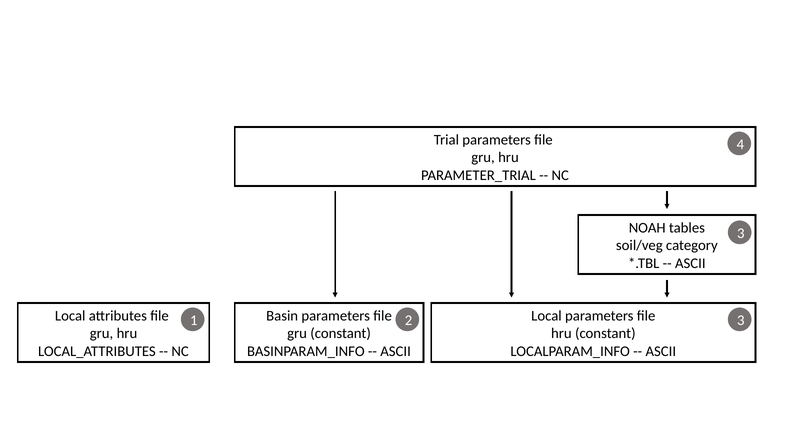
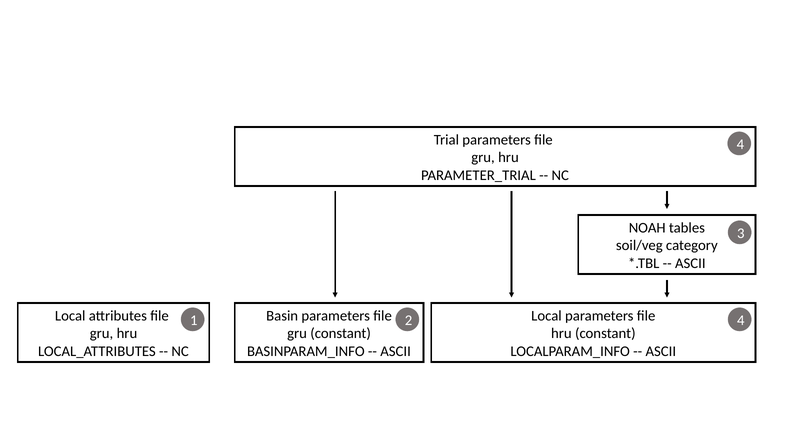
1 3: 3 -> 4
